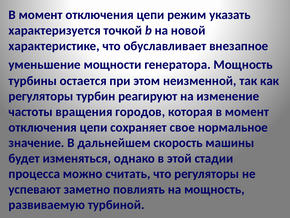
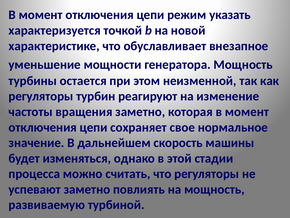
вращения городов: городов -> заметно
